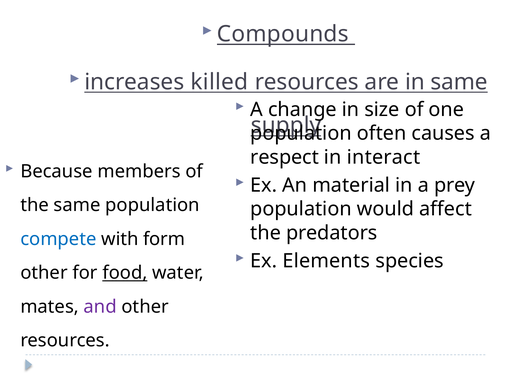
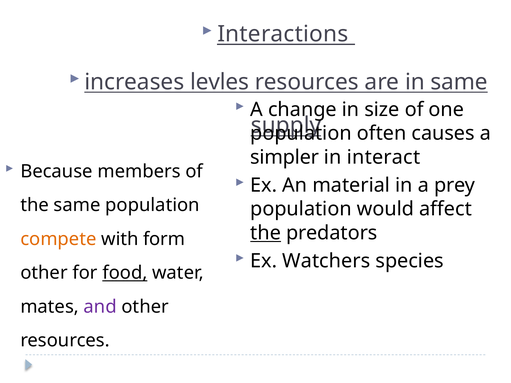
Compounds: Compounds -> Interactions
killed: killed -> levles
respect: respect -> simpler
the at (266, 233) underline: none -> present
compete colour: blue -> orange
Elements: Elements -> Watchers
